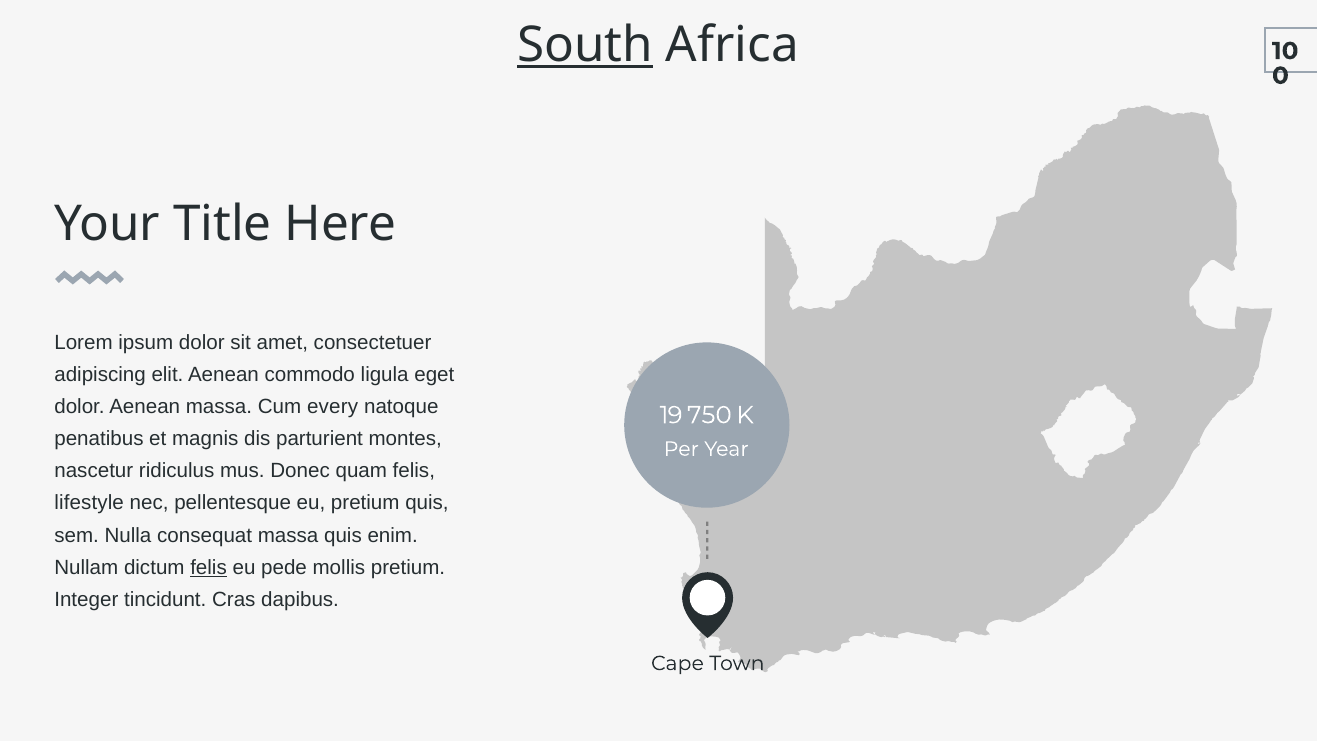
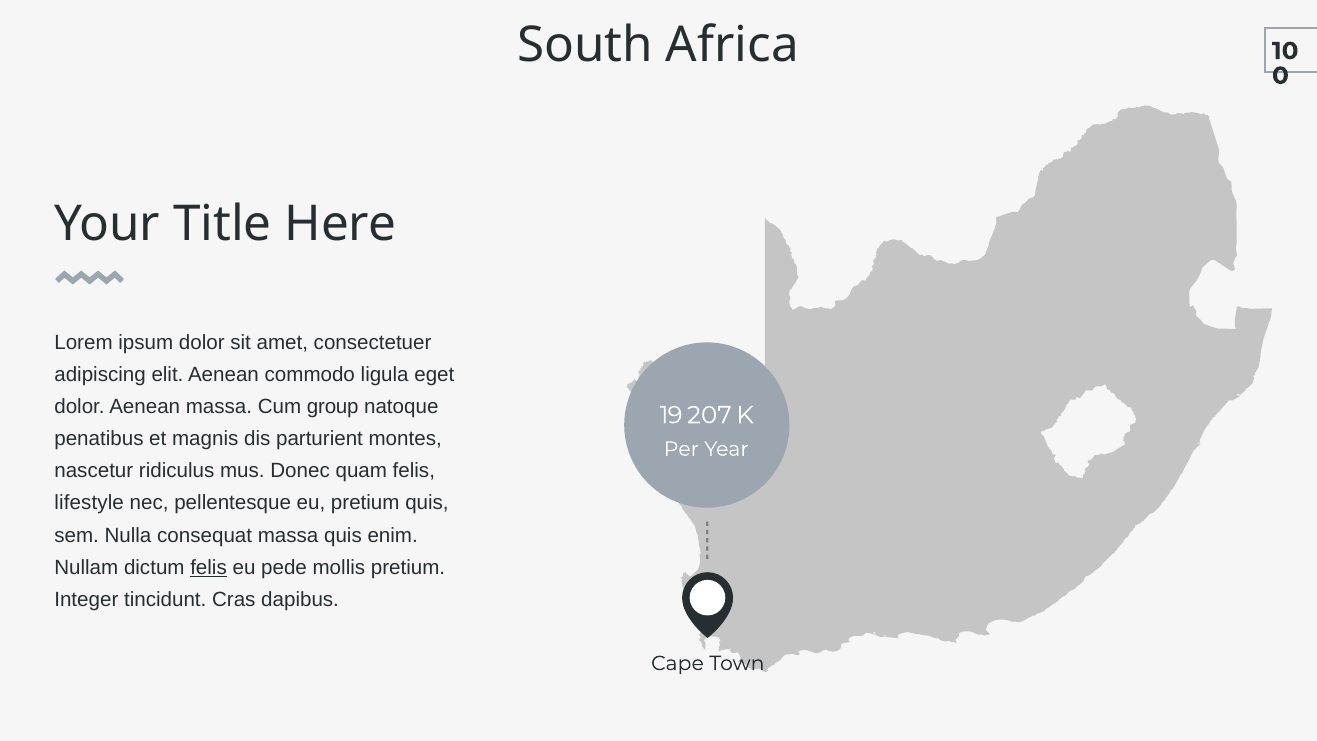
South underline: present -> none
every: every -> group
750: 750 -> 207
